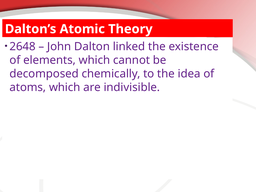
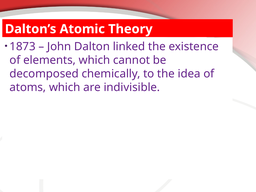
2648: 2648 -> 1873
